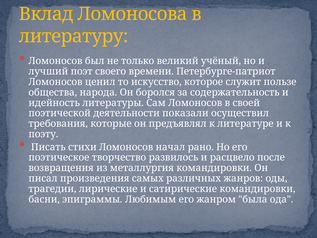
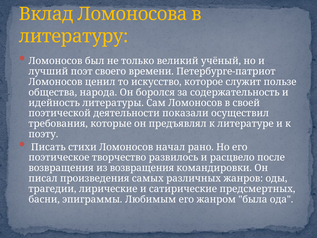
из металлургия: металлургия -> возвращения
сатирические командировки: командировки -> предсмертных
